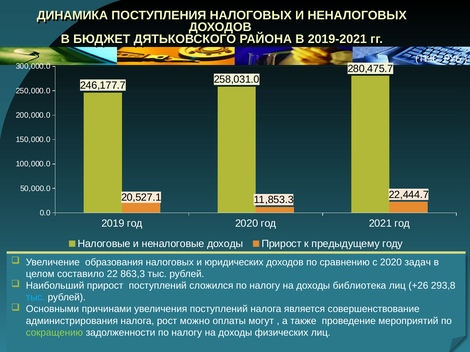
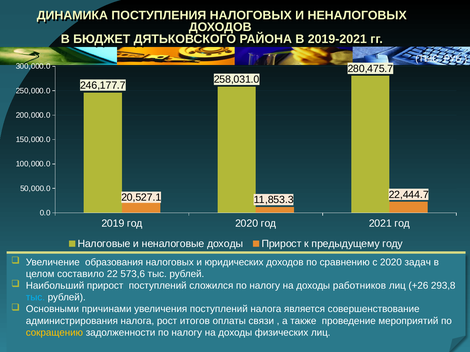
863,3: 863,3 -> 573,6
библиотека: библиотека -> работников
можно: можно -> итогов
могут: могут -> связи
сокращению colour: light green -> yellow
